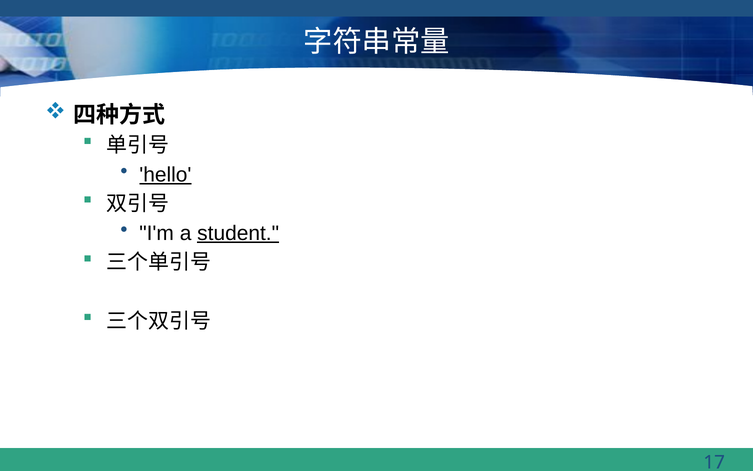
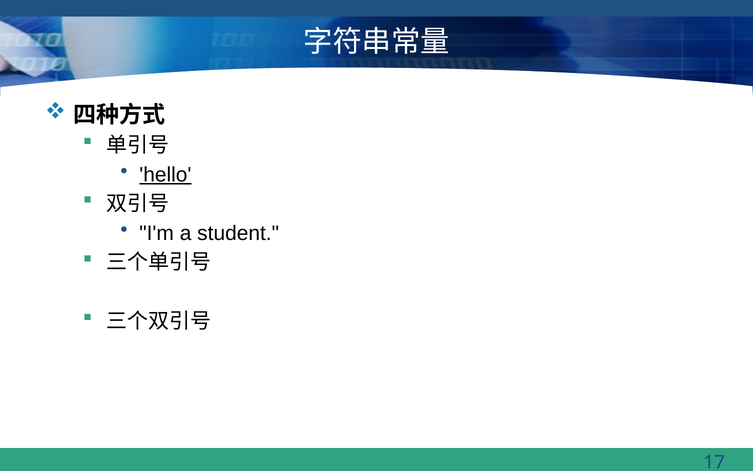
student underline: present -> none
